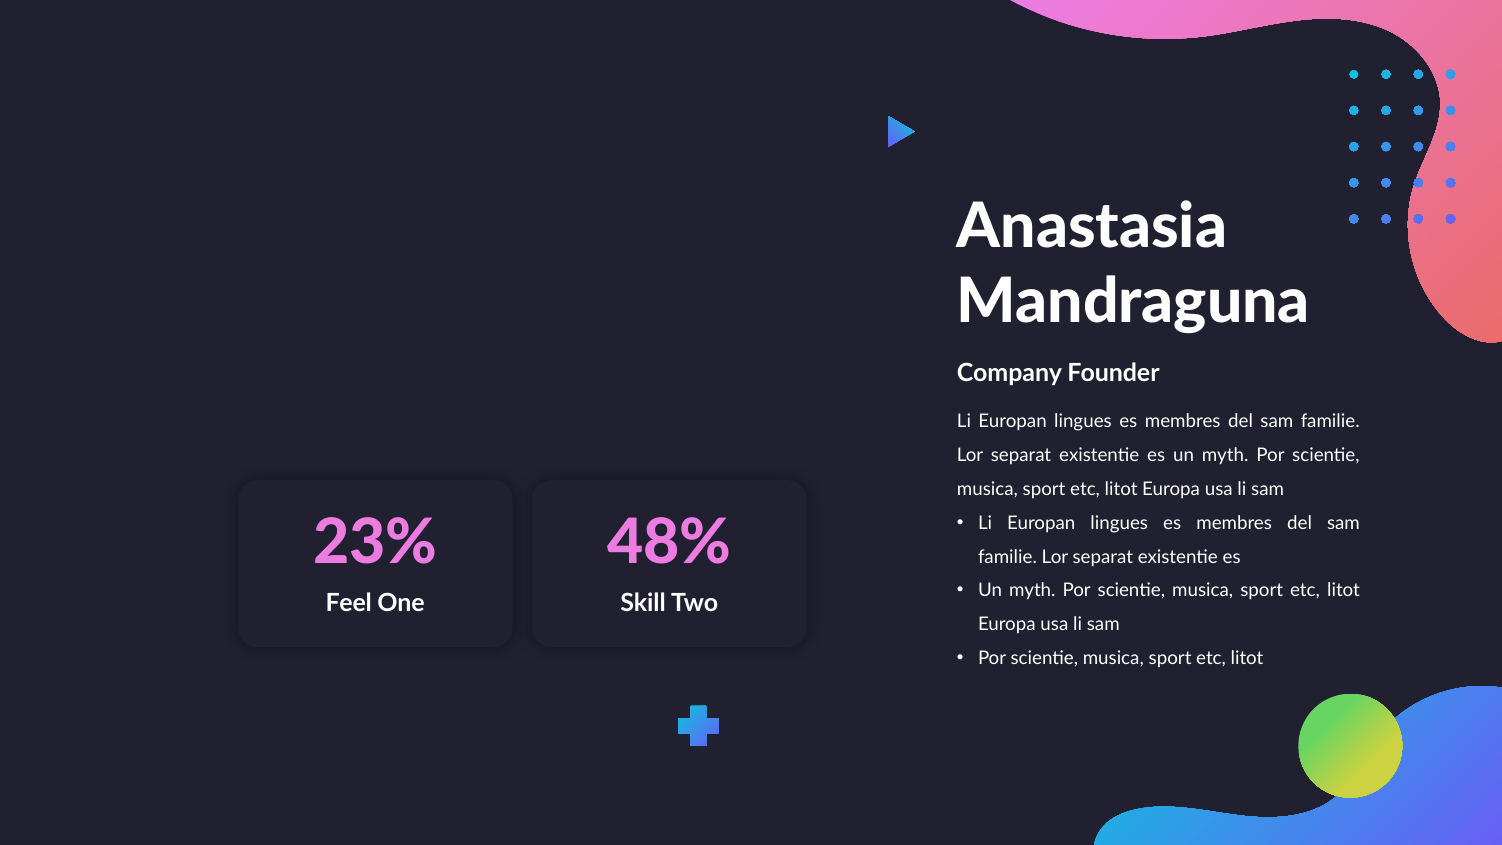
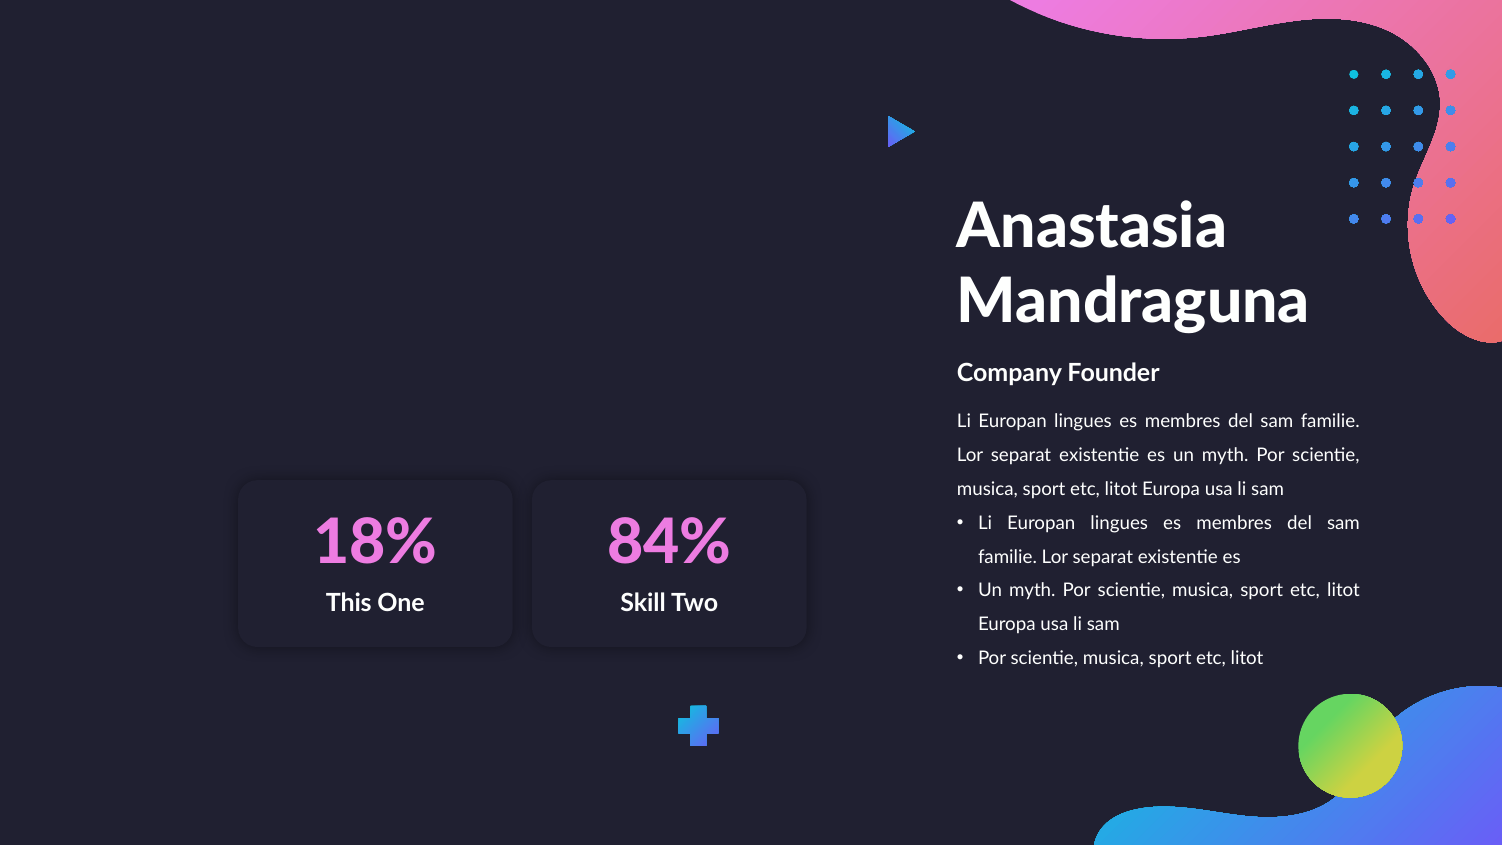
23%: 23% -> 18%
48%: 48% -> 84%
Feel: Feel -> This
